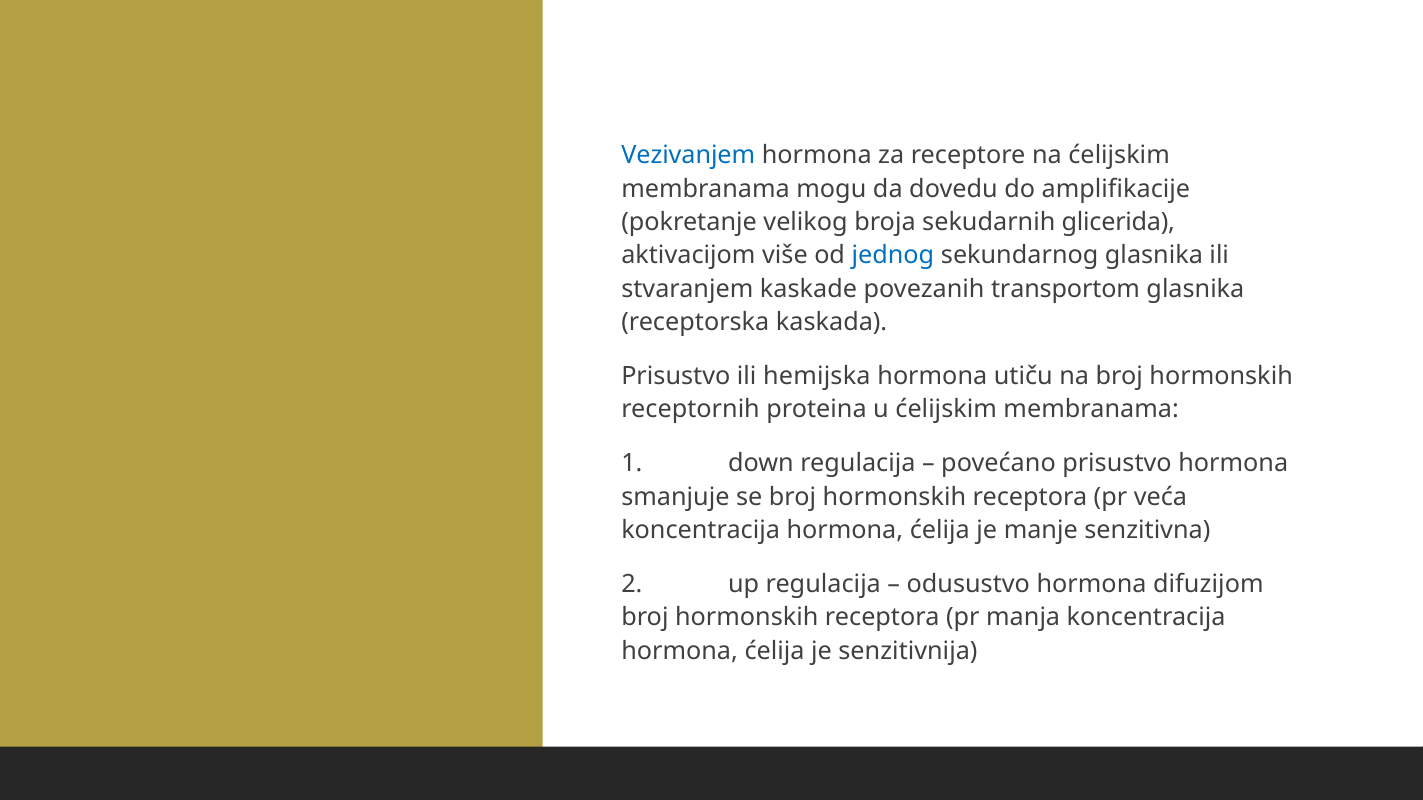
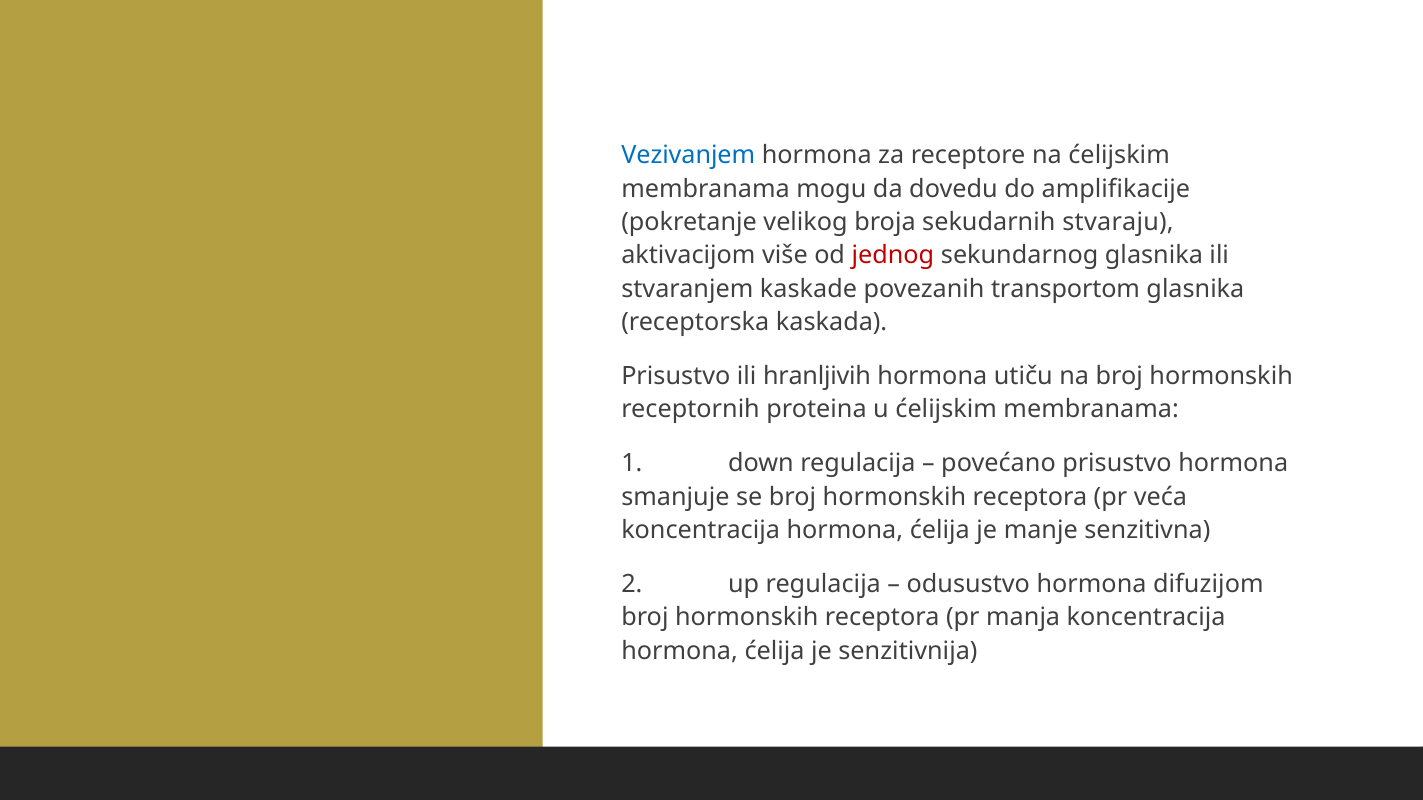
glicerida: glicerida -> stvaraju
jednog colour: blue -> red
hemijska: hemijska -> hranljivih
